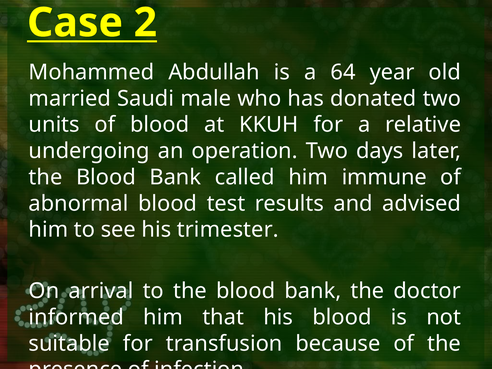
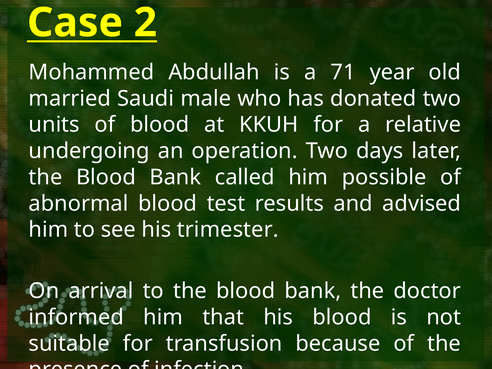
64: 64 -> 71
immune: immune -> possible
